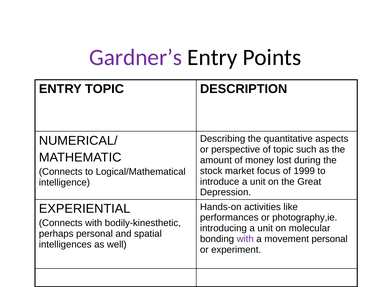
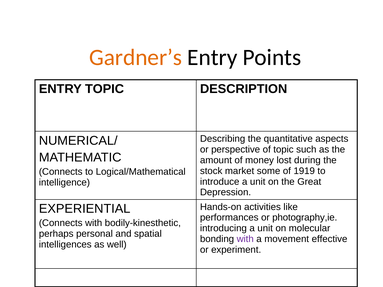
Gardner’s colour: purple -> orange
focus: focus -> some
1999: 1999 -> 1919
movement personal: personal -> effective
